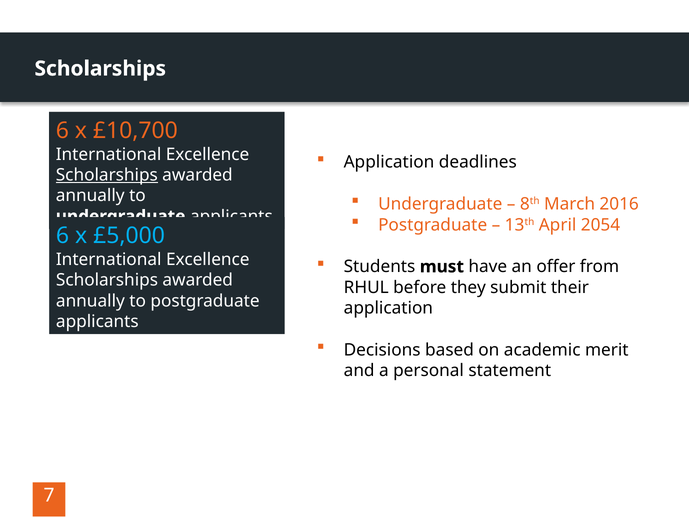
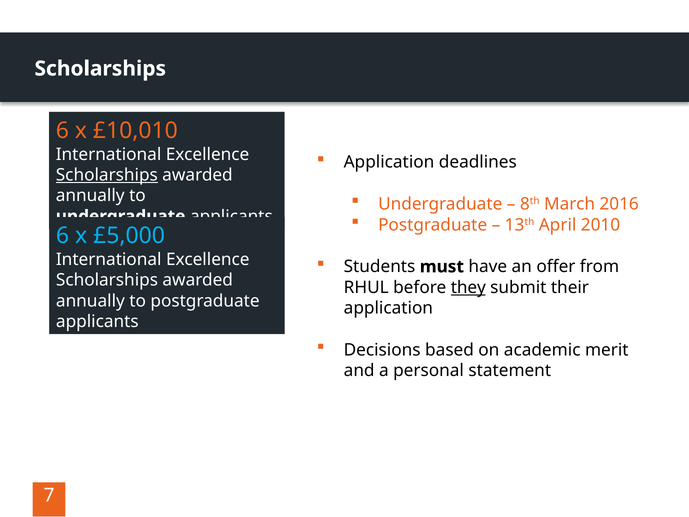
£10,700: £10,700 -> £10,010
2054: 2054 -> 2010
they underline: none -> present
